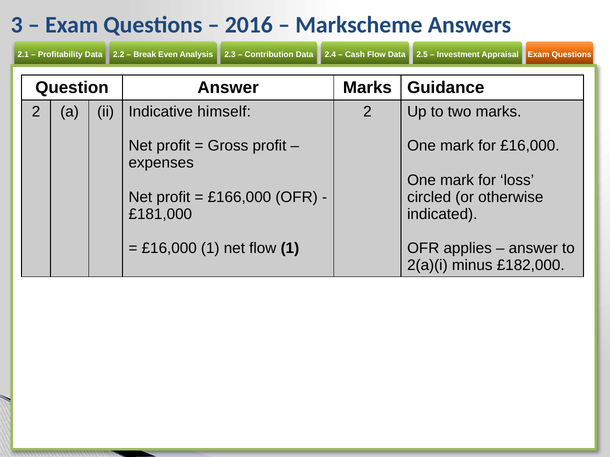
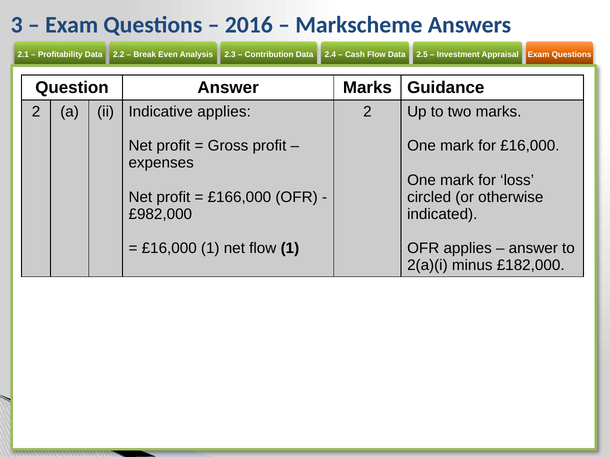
Indicative himself: himself -> applies
£181,000: £181,000 -> £982,000
